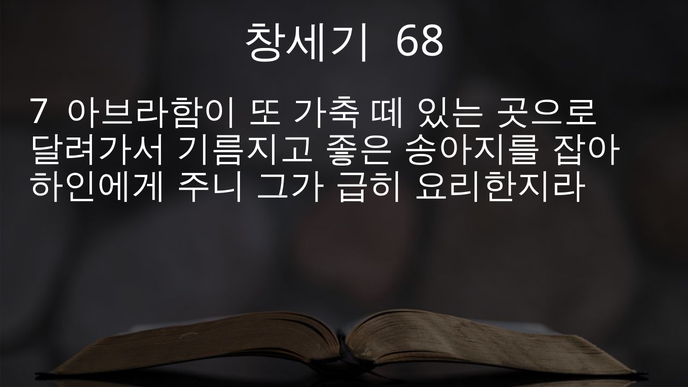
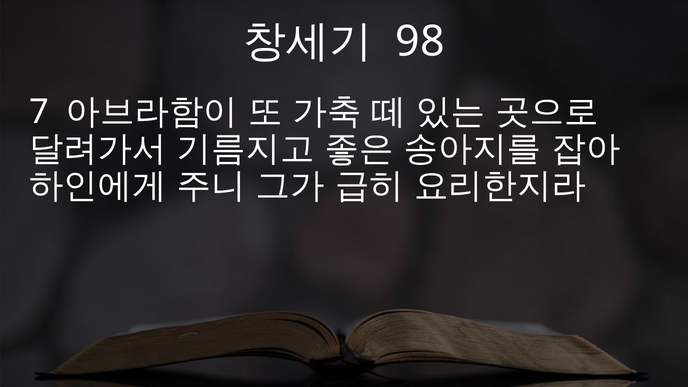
68: 68 -> 98
